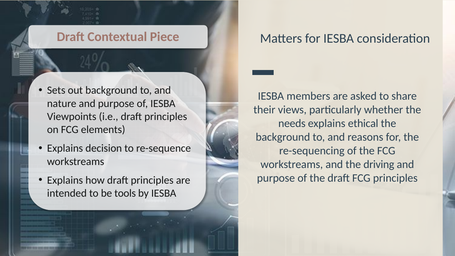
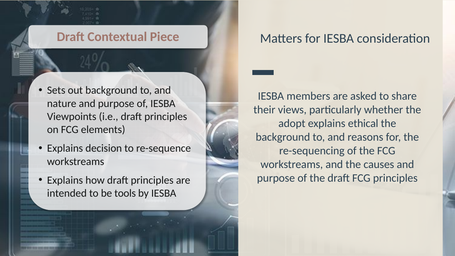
needs: needs -> adopt
driving: driving -> causes
